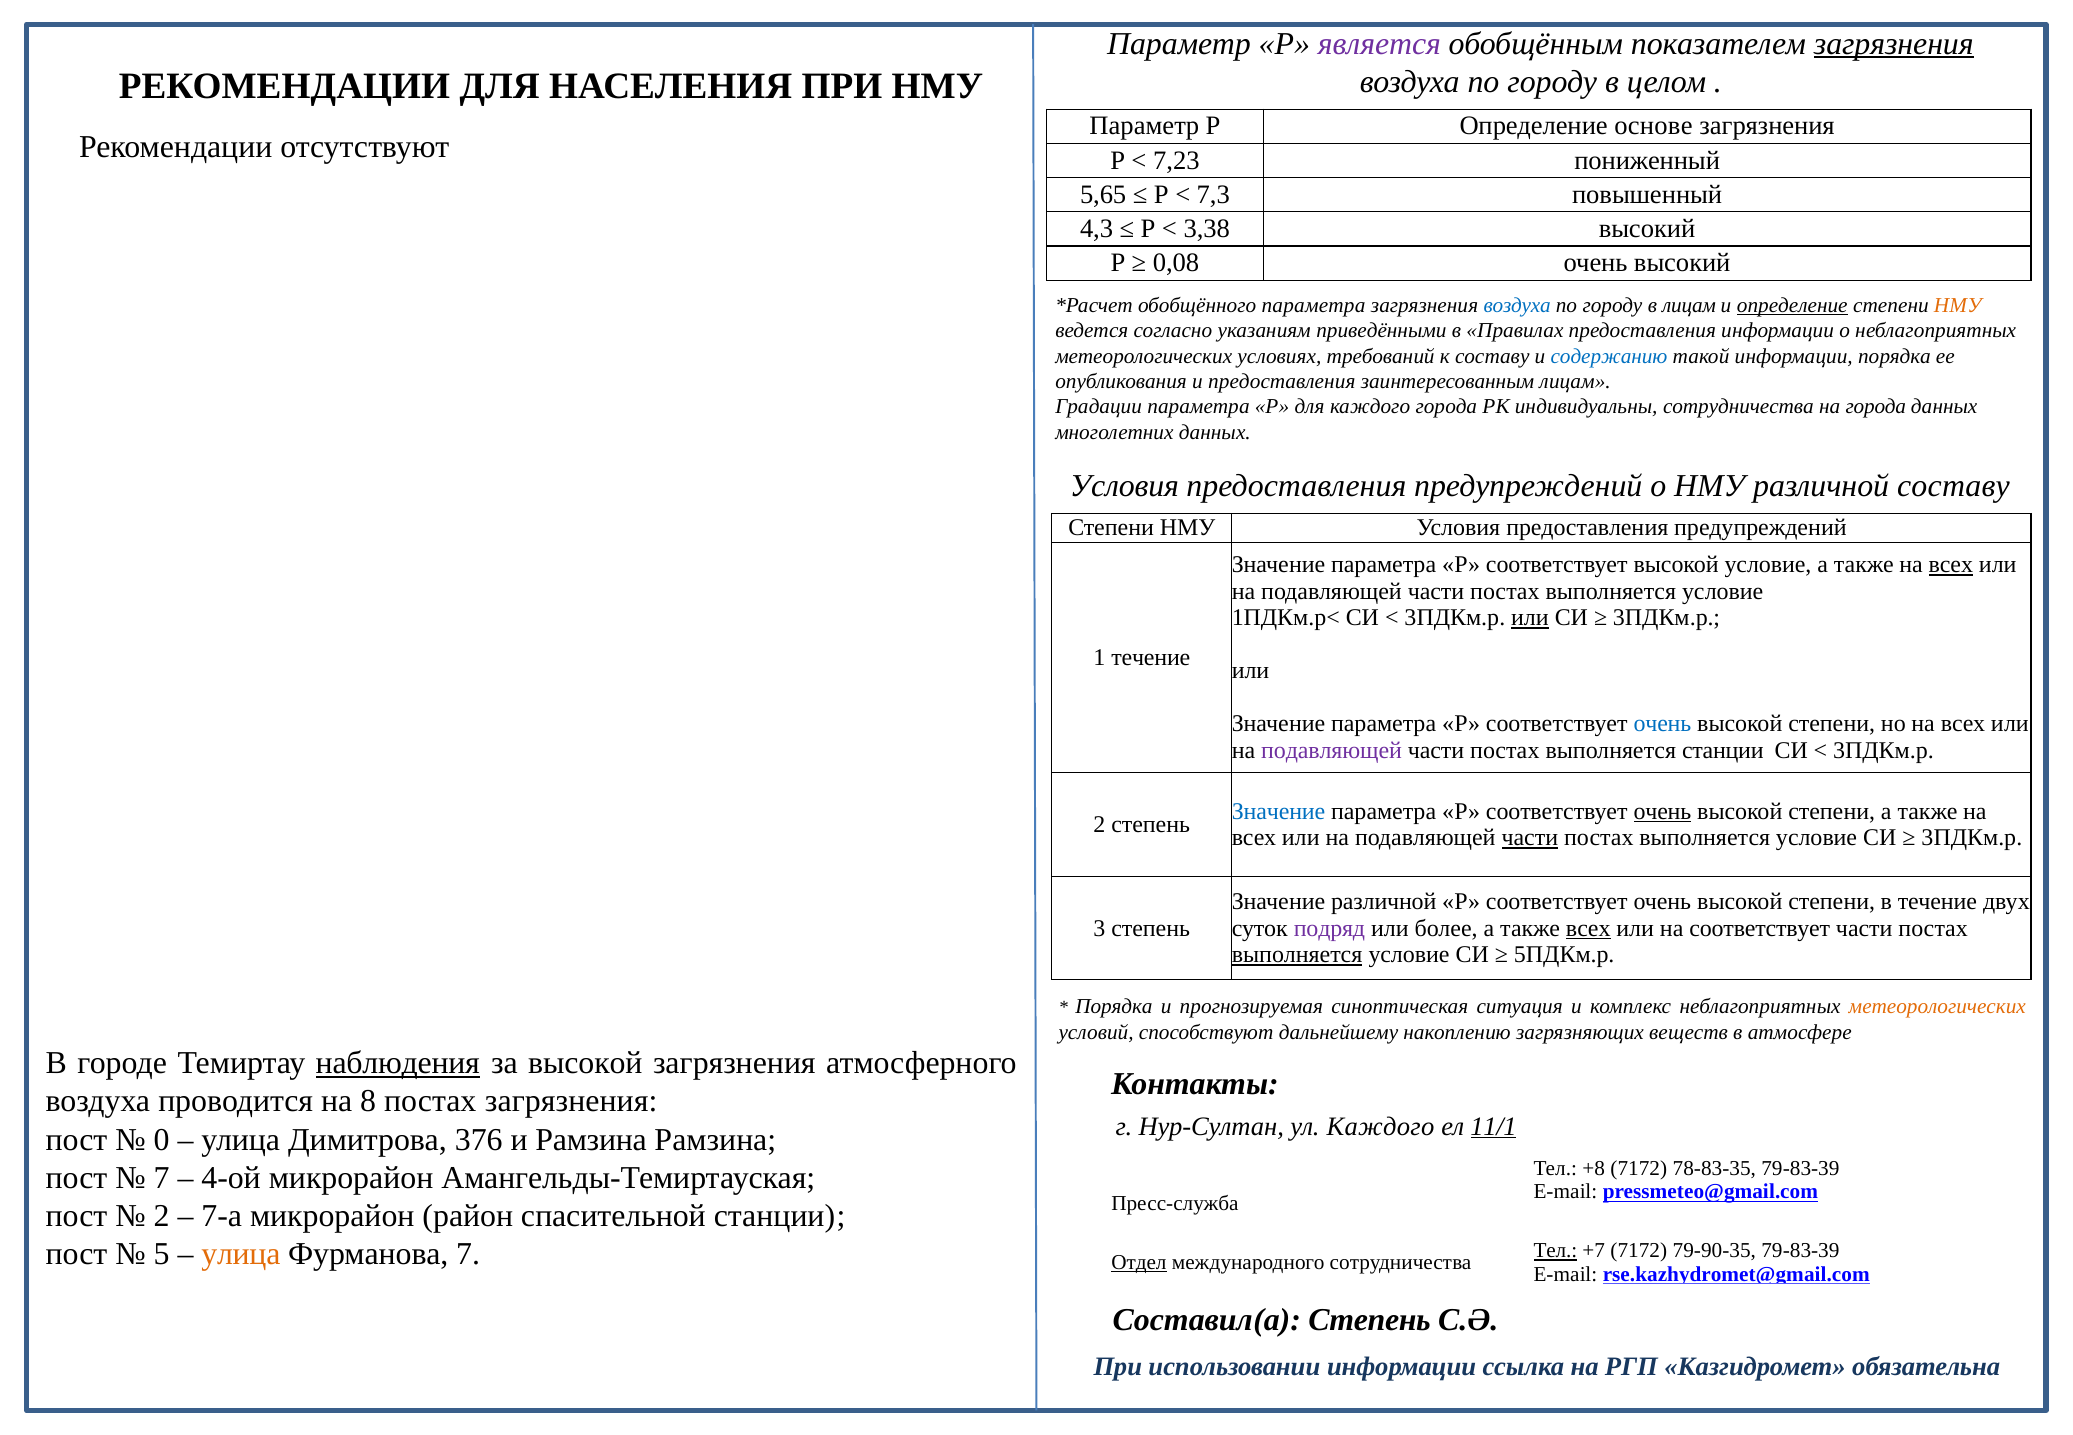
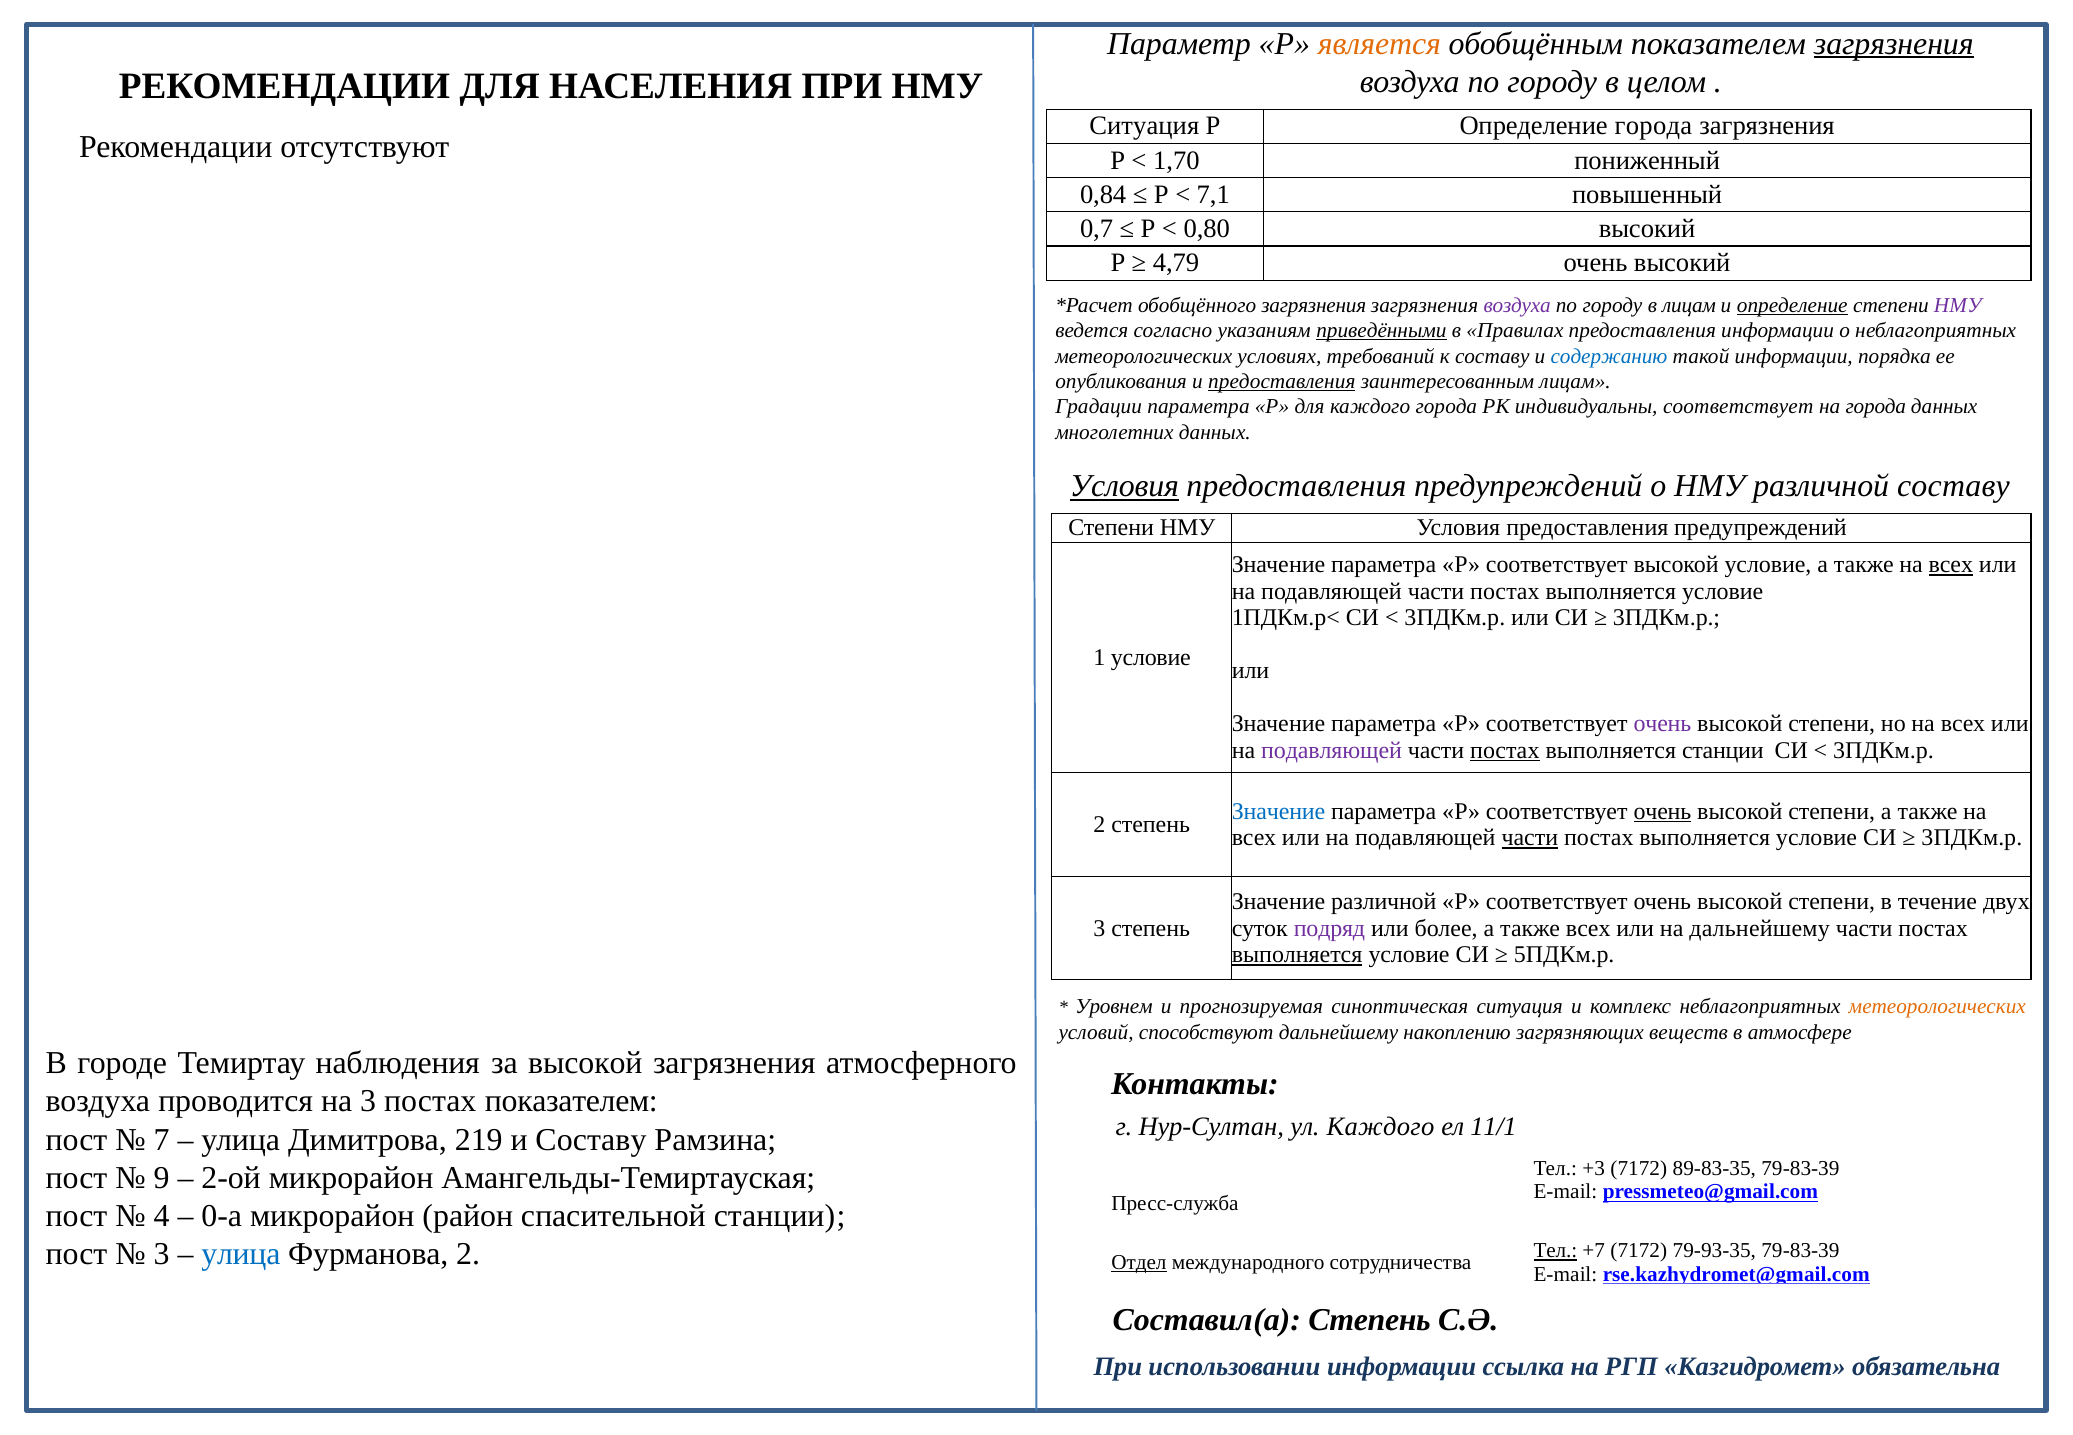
является colour: purple -> orange
Параметр at (1144, 126): Параметр -> Ситуация
Определение основе: основе -> города
7,23: 7,23 -> 1,70
5,65: 5,65 -> 0,84
7,3: 7,3 -> 7,1
4,3: 4,3 -> 0,7
3,38: 3,38 -> 0,80
0,08: 0,08 -> 4,79
обобщённого параметра: параметра -> загрязнения
воздуха at (1517, 305) colour: blue -> purple
НМУ at (1958, 305) colour: orange -> purple
приведёнными underline: none -> present
предоставления at (1282, 381) underline: none -> present
индивидуальны сотрудничества: сотрудничества -> соответствует
Условия at (1124, 486) underline: none -> present
или at (1530, 618) underline: present -> none
1 течение: течение -> условие
очень at (1662, 724) colour: blue -> purple
постах at (1505, 750) underline: none -> present
всех at (1588, 928) underline: present -> none
на соответствует: соответствует -> дальнейшему
Порядка at (1114, 1007): Порядка -> Уровнем
наблюдения underline: present -> none
на 8: 8 -> 3
постах загрязнения: загрязнения -> показателем
11/1 underline: present -> none
0: 0 -> 7
376: 376 -> 219
и Рамзина: Рамзина -> Составу
+8: +8 -> +3
78-83-35: 78-83-35 -> 89-83-35
7 at (162, 1178): 7 -> 9
4-ой: 4-ой -> 2-ой
2 at (162, 1216): 2 -> 4
7-а: 7-а -> 0-а
5 at (162, 1255): 5 -> 3
улица at (241, 1255) colour: orange -> blue
Фурманова 7: 7 -> 2
79-90-35: 79-90-35 -> 79-93-35
